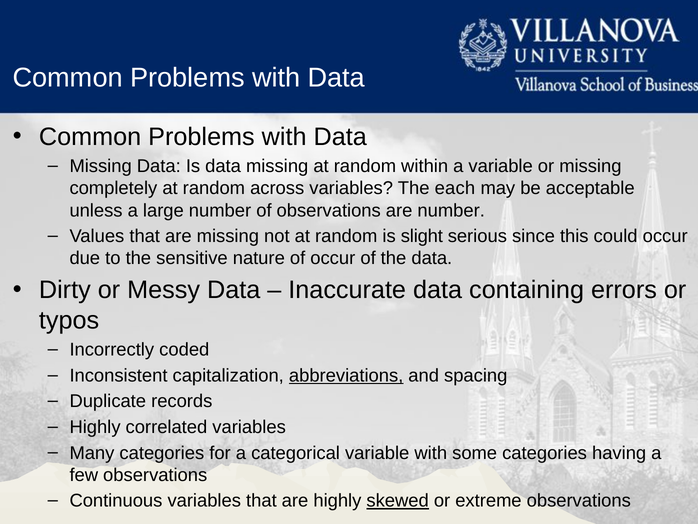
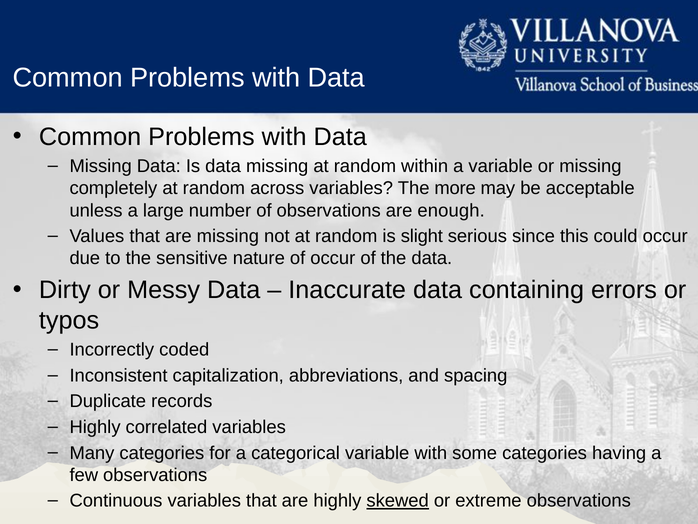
each: each -> more
are number: number -> enough
abbreviations underline: present -> none
